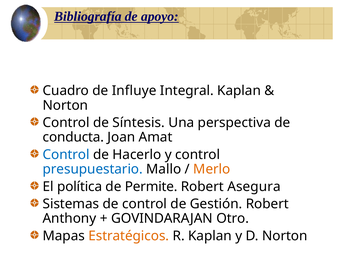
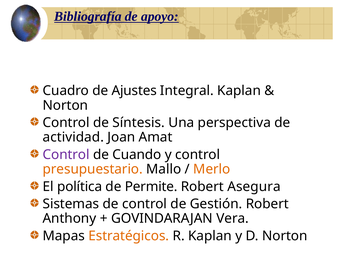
Influye: Influye -> Ajustes
conducta: conducta -> actividad
Control at (66, 155) colour: blue -> purple
Hacerlo: Hacerlo -> Cuando
presupuestario colour: blue -> orange
Otro: Otro -> Vera
